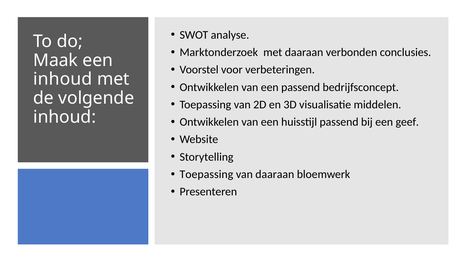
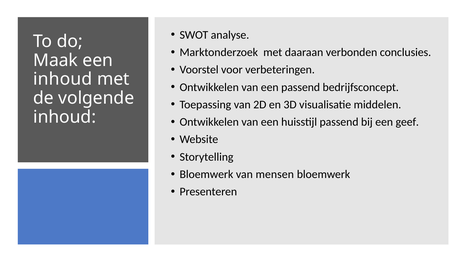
Toepassing at (206, 174): Toepassing -> Bloemwerk
van daaraan: daaraan -> mensen
